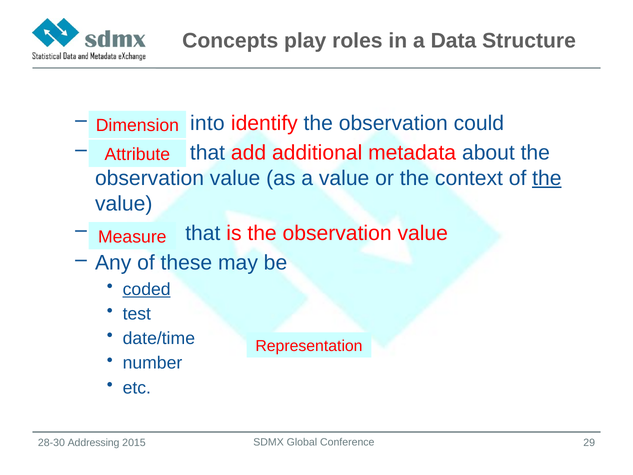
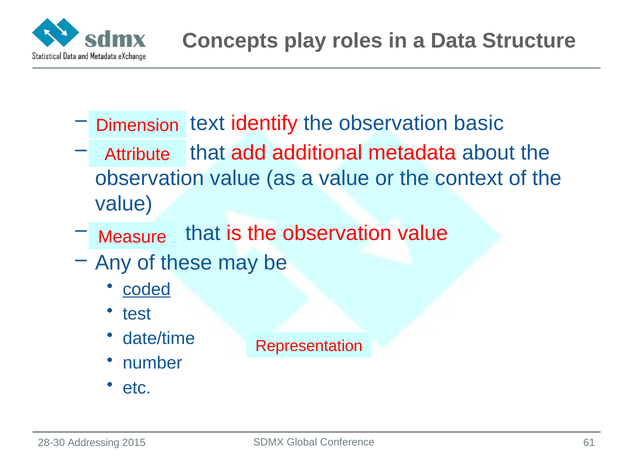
into: into -> text
could: could -> basic
the at (547, 178) underline: present -> none
29: 29 -> 61
